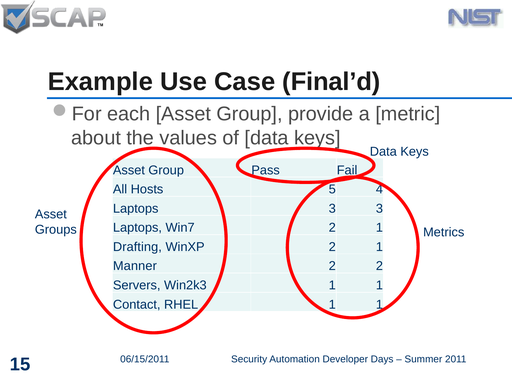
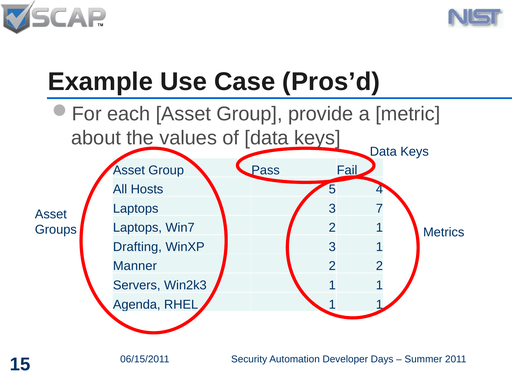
Final’d: Final’d -> Pros’d
3 3: 3 -> 7
WinXP 2: 2 -> 3
Contact: Contact -> Agenda
